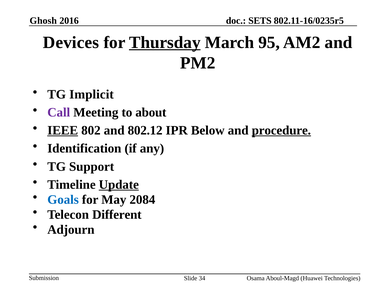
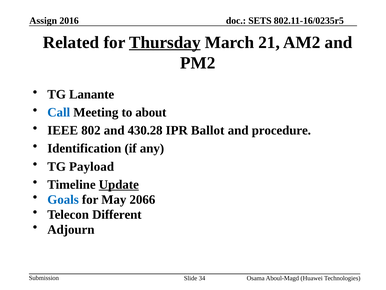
Ghosh: Ghosh -> Assign
Devices: Devices -> Related
95: 95 -> 21
Implicit: Implicit -> Lanante
Call colour: purple -> blue
IEEE underline: present -> none
802.12: 802.12 -> 430.28
Below: Below -> Ballot
procedure underline: present -> none
Support: Support -> Payload
2084: 2084 -> 2066
